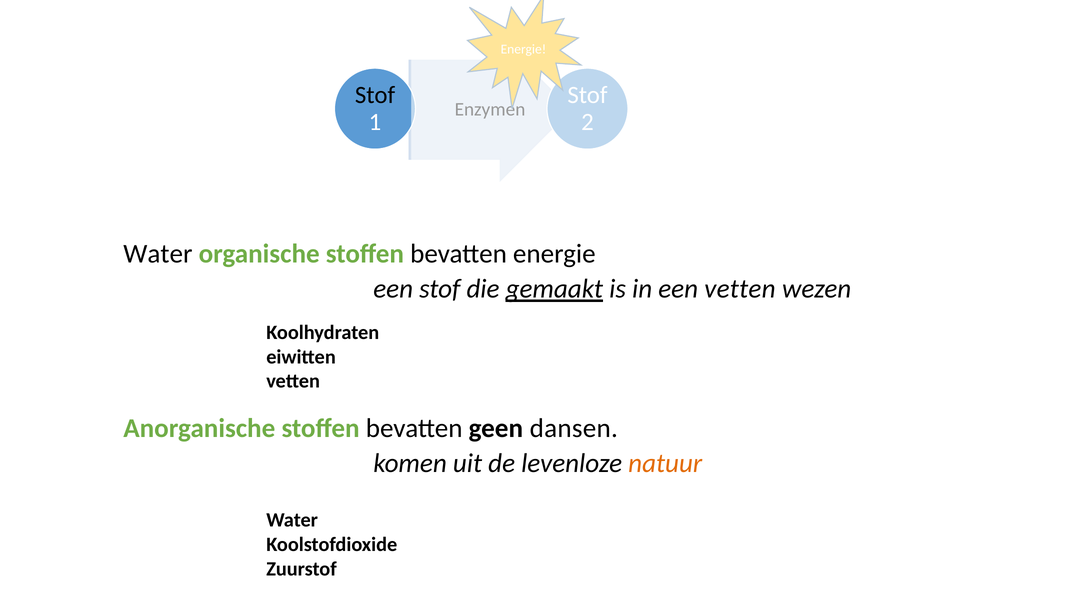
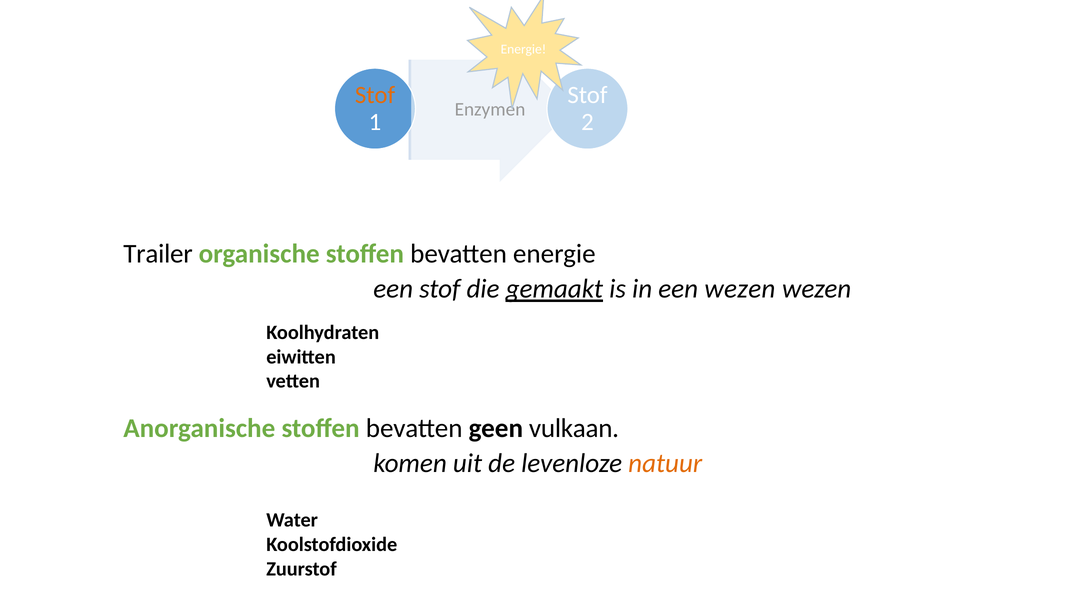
Stof at (375, 95) colour: black -> orange
Water at (158, 254): Water -> Trailer
een vetten: vetten -> wezen
dansen: dansen -> vulkaan
